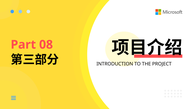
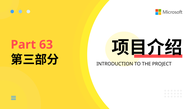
08: 08 -> 63
